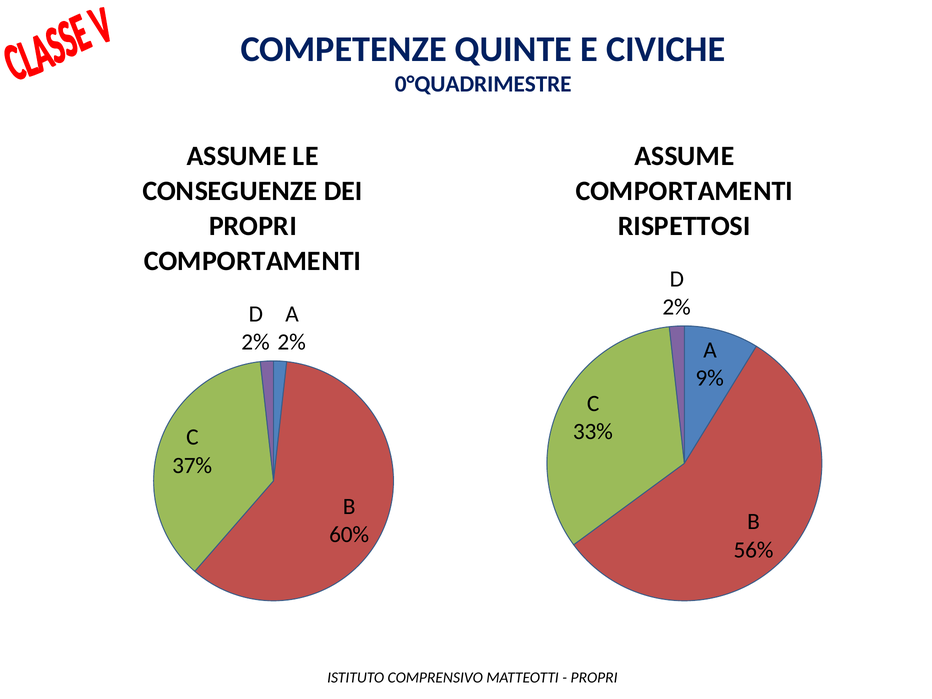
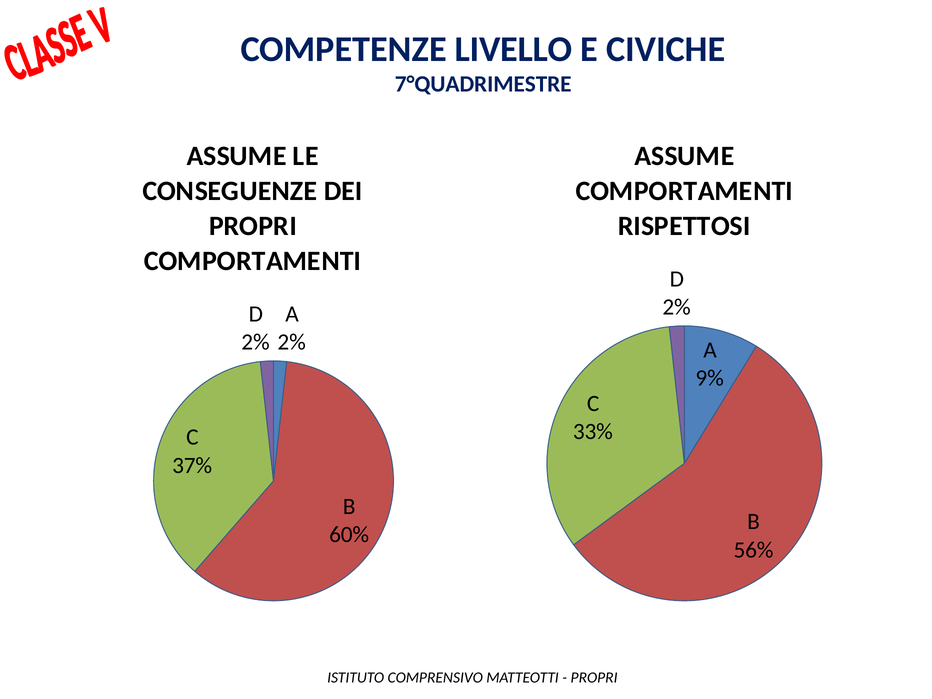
QUINTE: QUINTE -> LIVELLO
0°QUADRIMESTRE: 0°QUADRIMESTRE -> 7°QUADRIMESTRE
